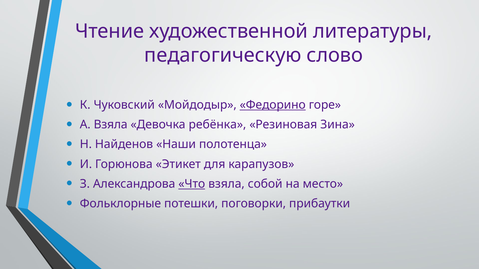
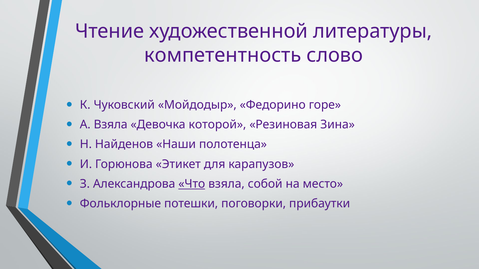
педагогическую: педагогическую -> компетентность
Федорино underline: present -> none
ребёнка: ребёнка -> которой
